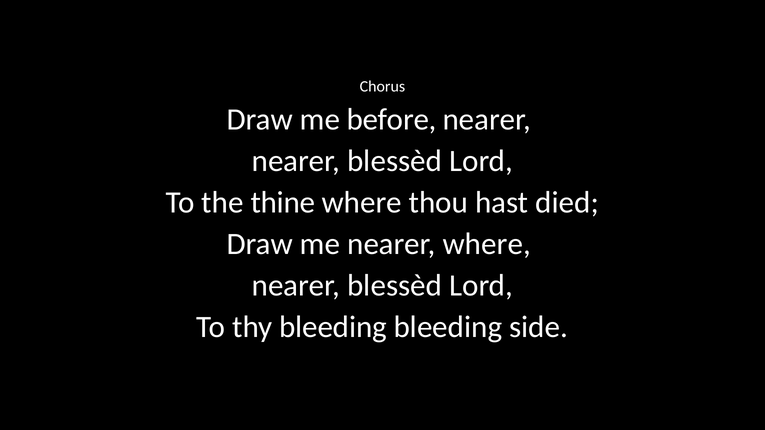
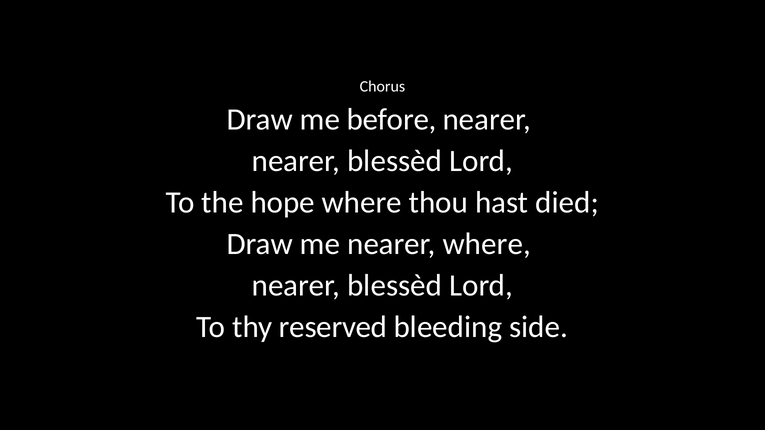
thine: thine -> hope
thy bleeding: bleeding -> reserved
